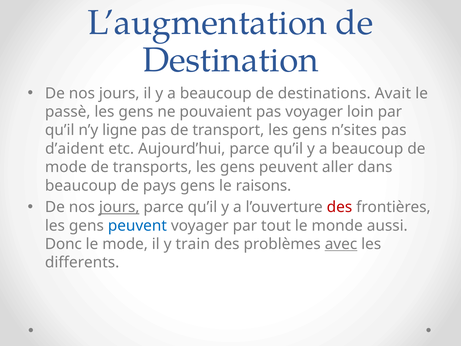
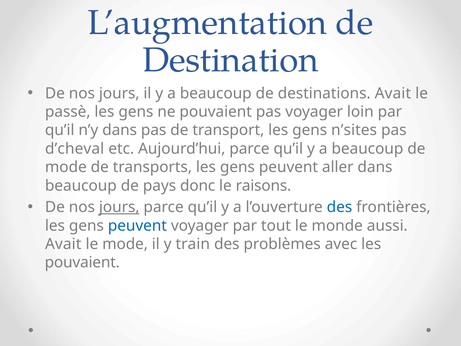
n’y ligne: ligne -> dans
d’aident: d’aident -> d’cheval
pays gens: gens -> donc
des at (339, 207) colour: red -> blue
Donc at (63, 244): Donc -> Avait
avec underline: present -> none
differents at (82, 262): differents -> pouvaient
